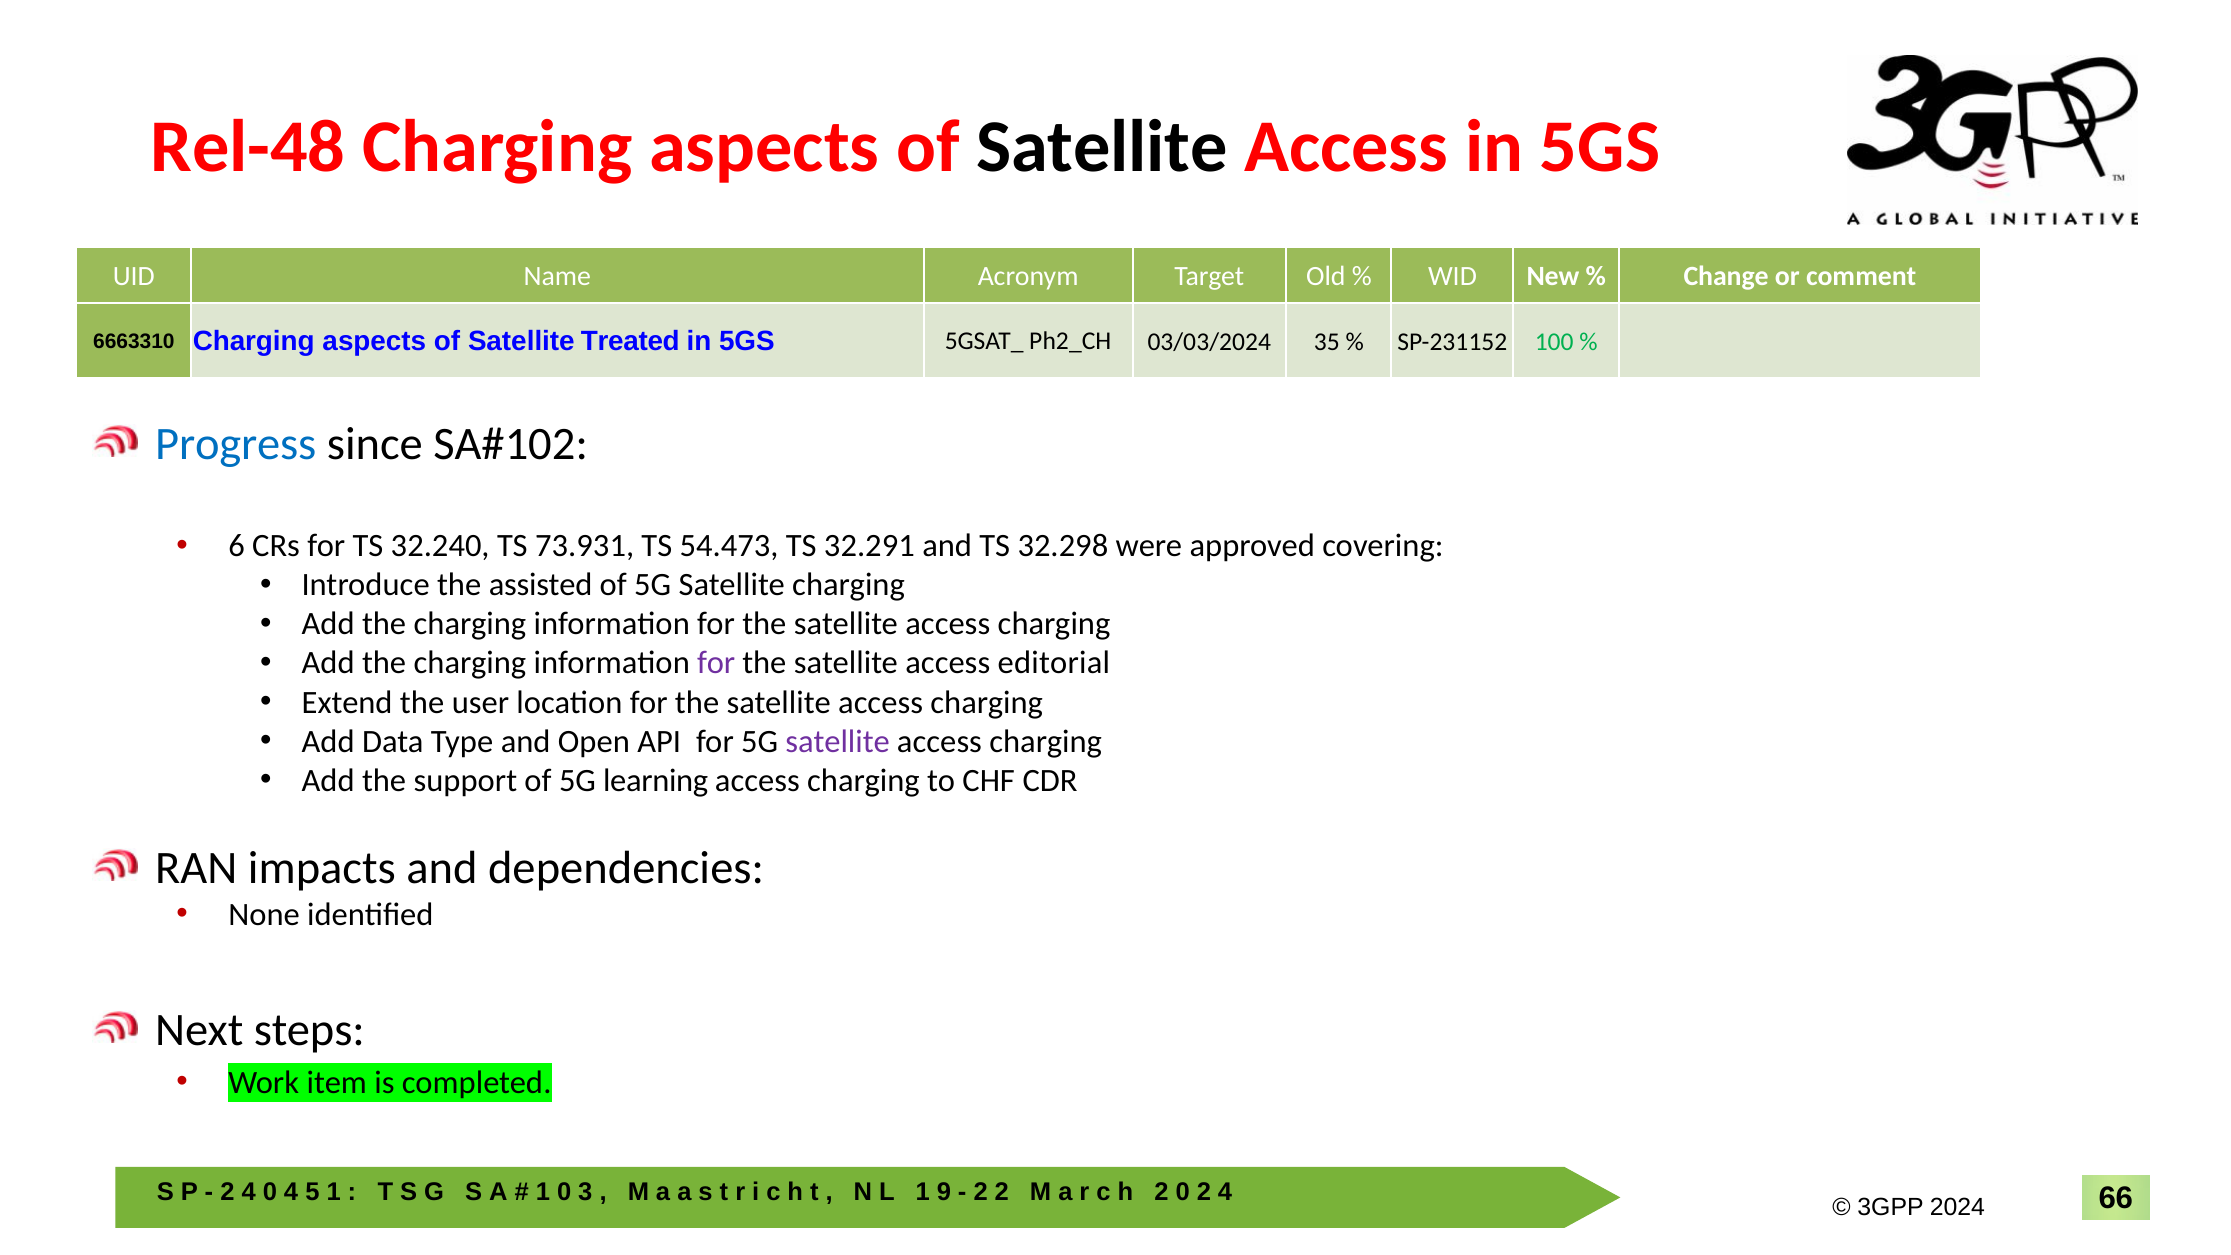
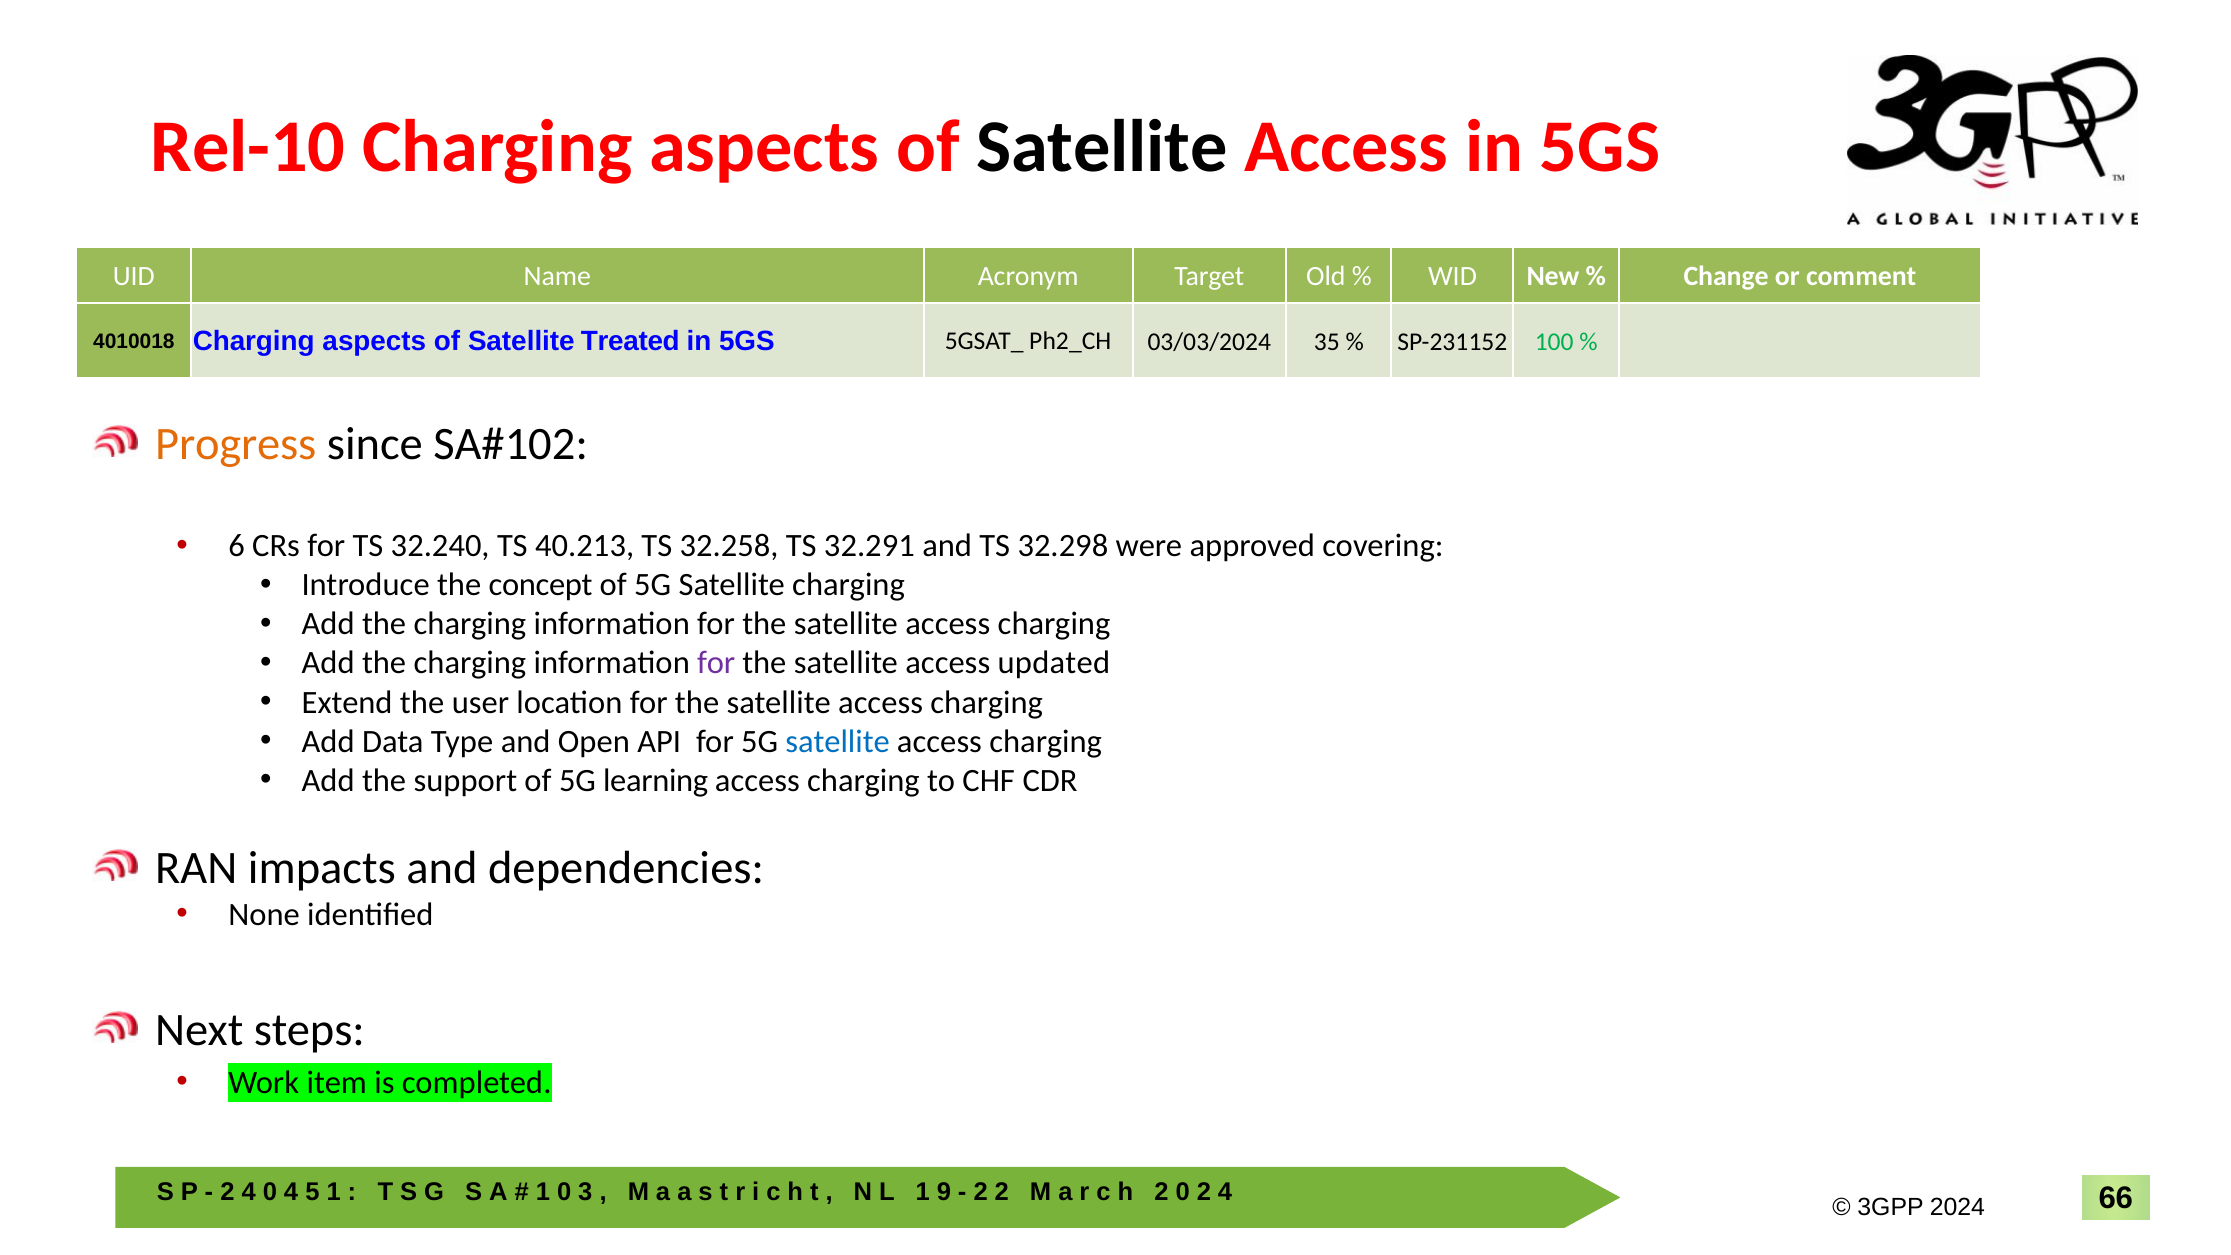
Rel-48: Rel-48 -> Rel-10
6663310: 6663310 -> 4010018
Progress colour: blue -> orange
73.931: 73.931 -> 40.213
54.473: 54.473 -> 32.258
assisted: assisted -> concept
editorial: editorial -> updated
satellite at (838, 741) colour: purple -> blue
